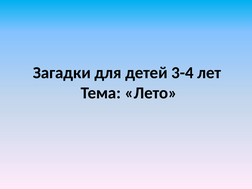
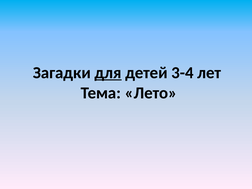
для underline: none -> present
